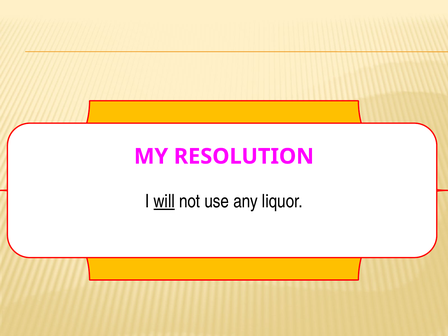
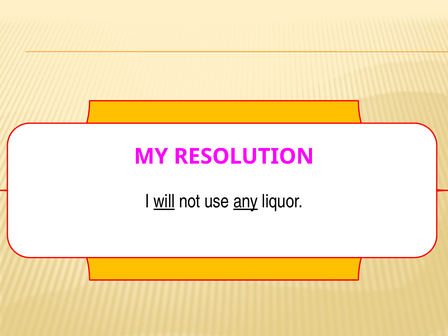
any underline: none -> present
